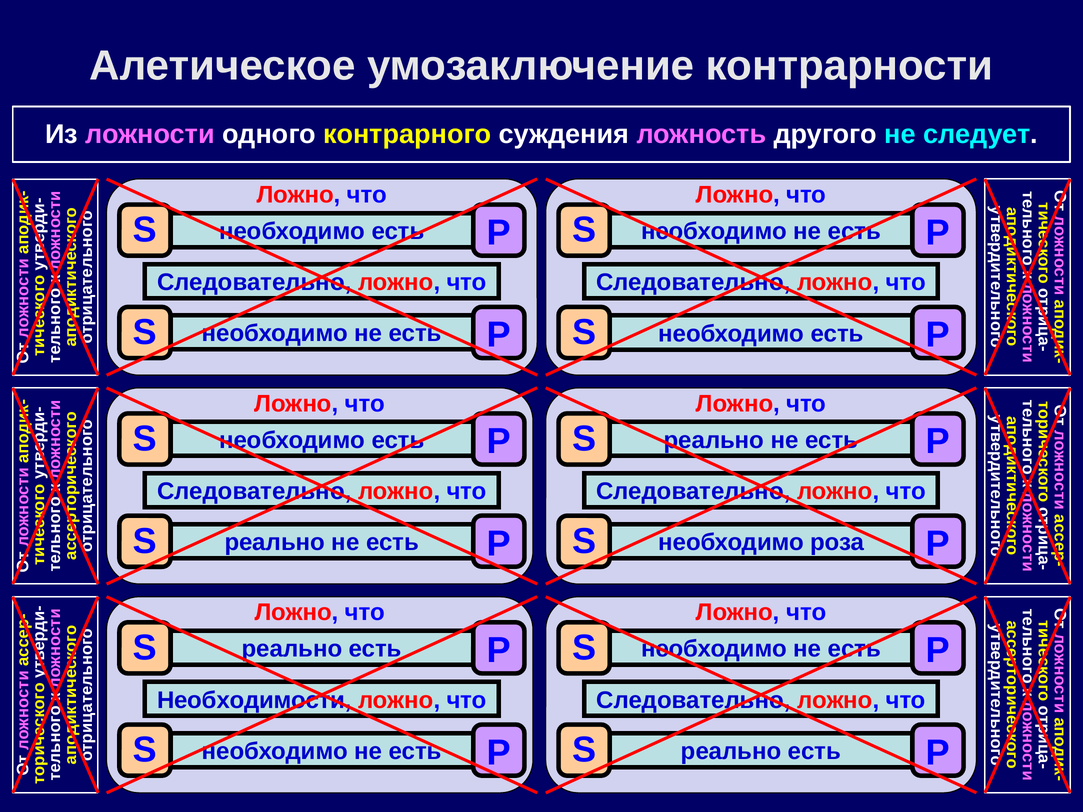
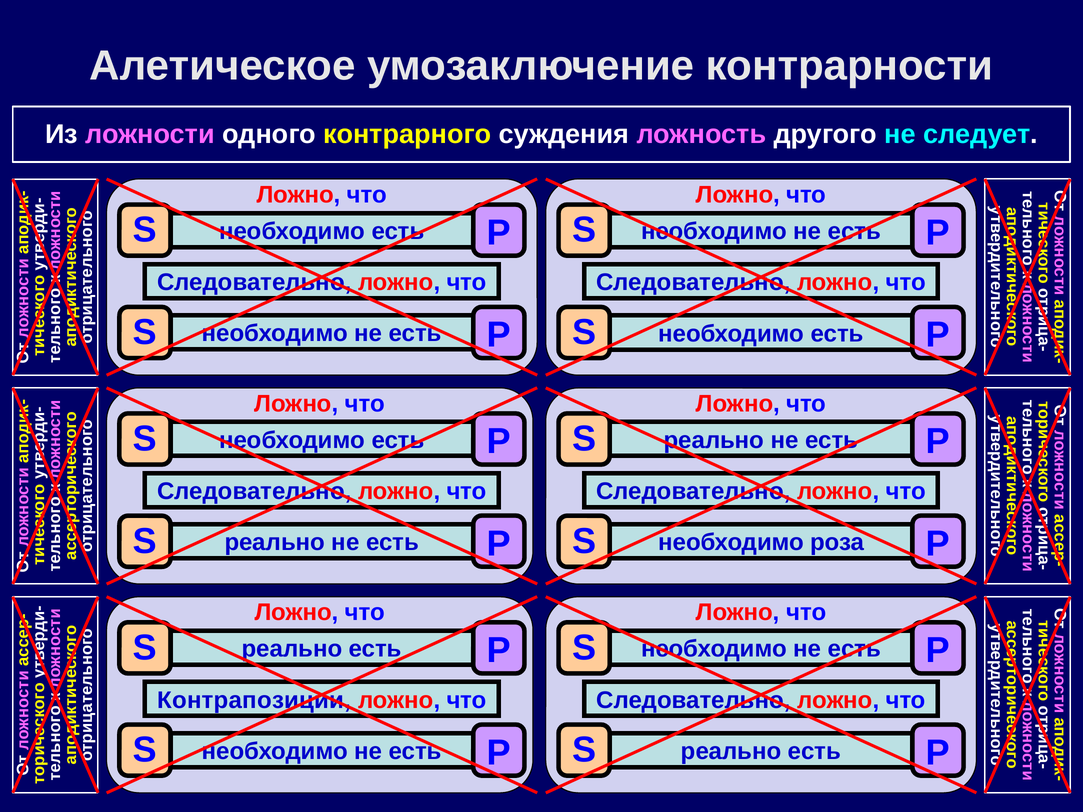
Необходимости: Необходимости -> Контрапозиции
